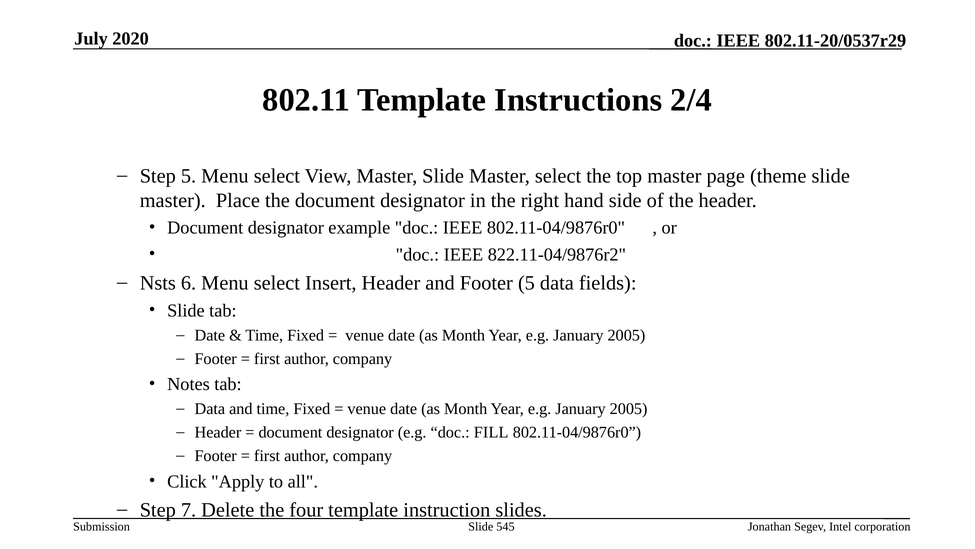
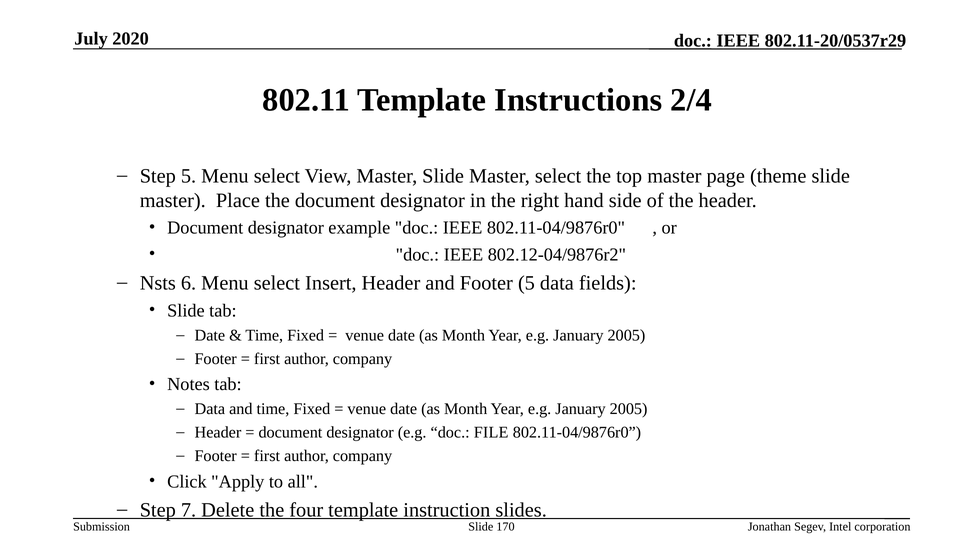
822.11-04/9876r2: 822.11-04/9876r2 -> 802.12-04/9876r2
FILL: FILL -> FILE
545: 545 -> 170
